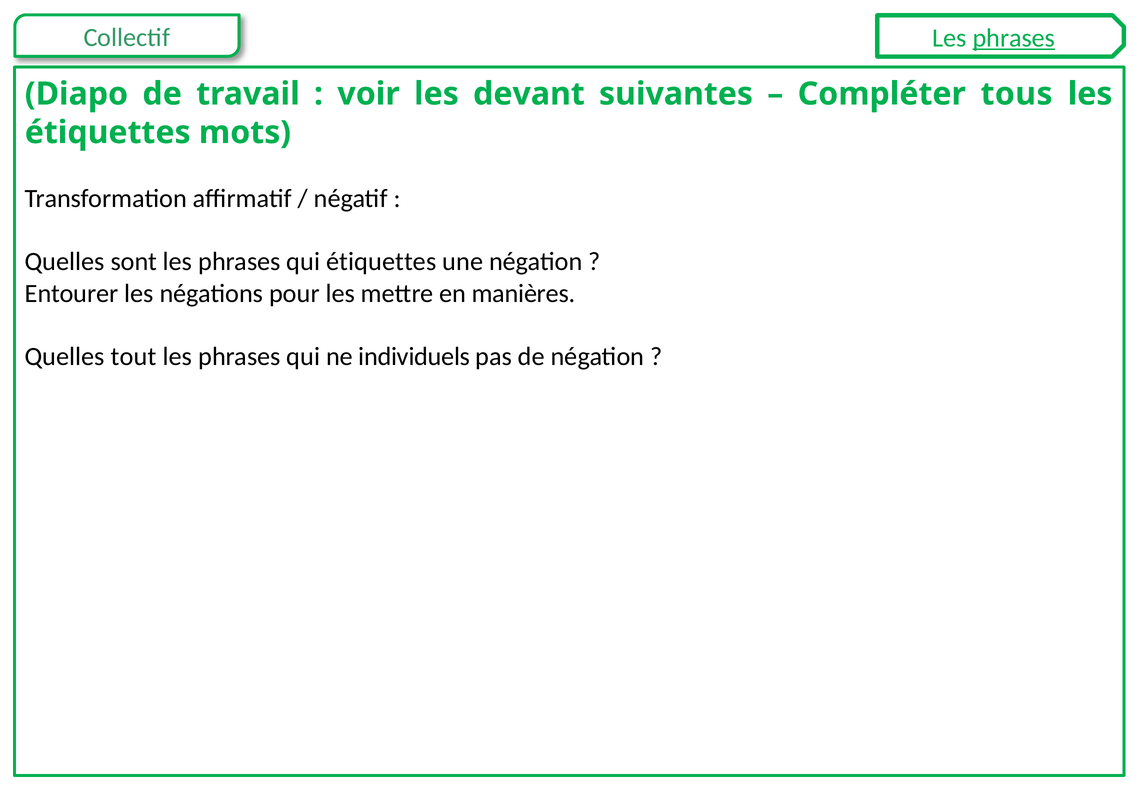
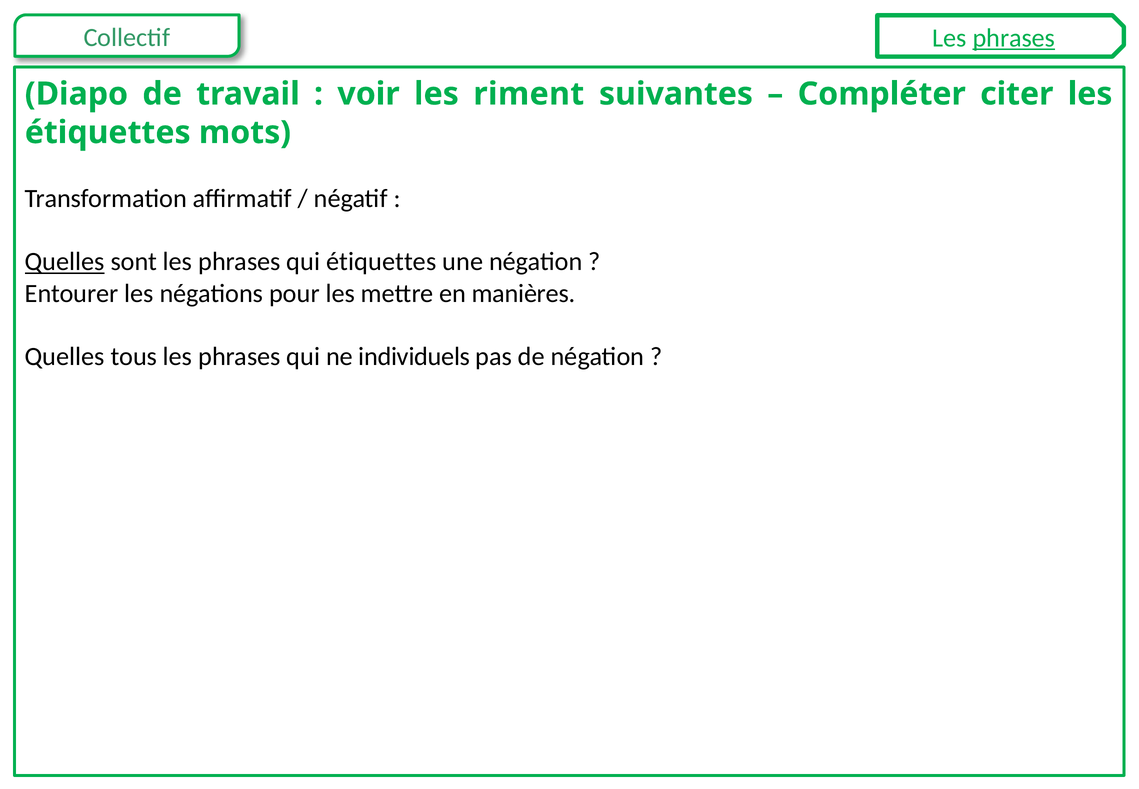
devant: devant -> riment
tous: tous -> citer
Quelles at (65, 262) underline: none -> present
tout: tout -> tous
